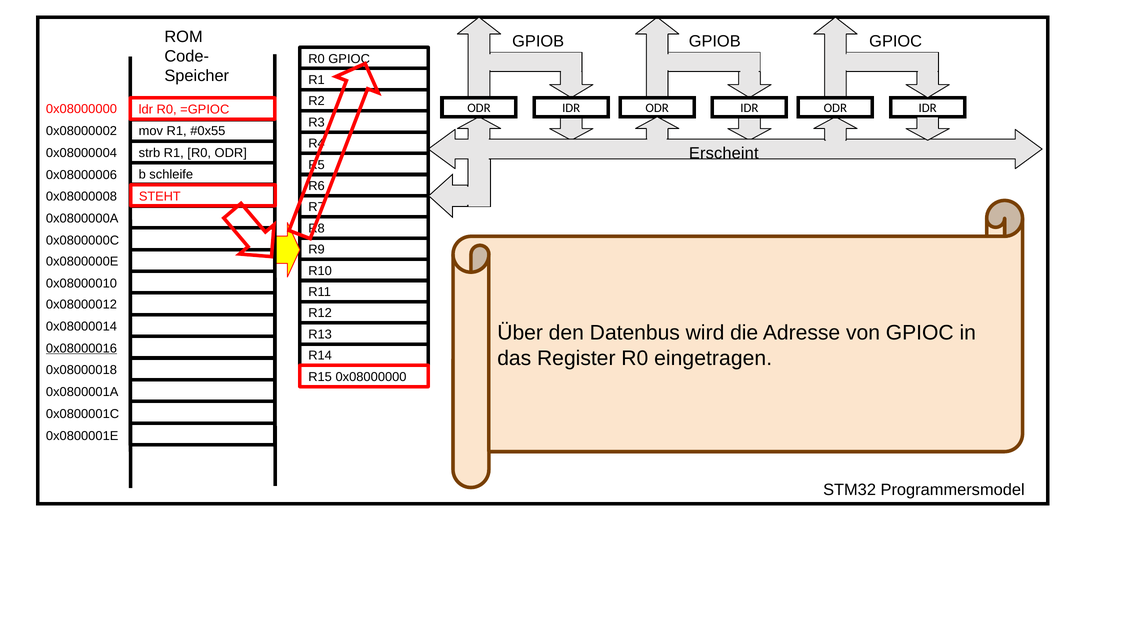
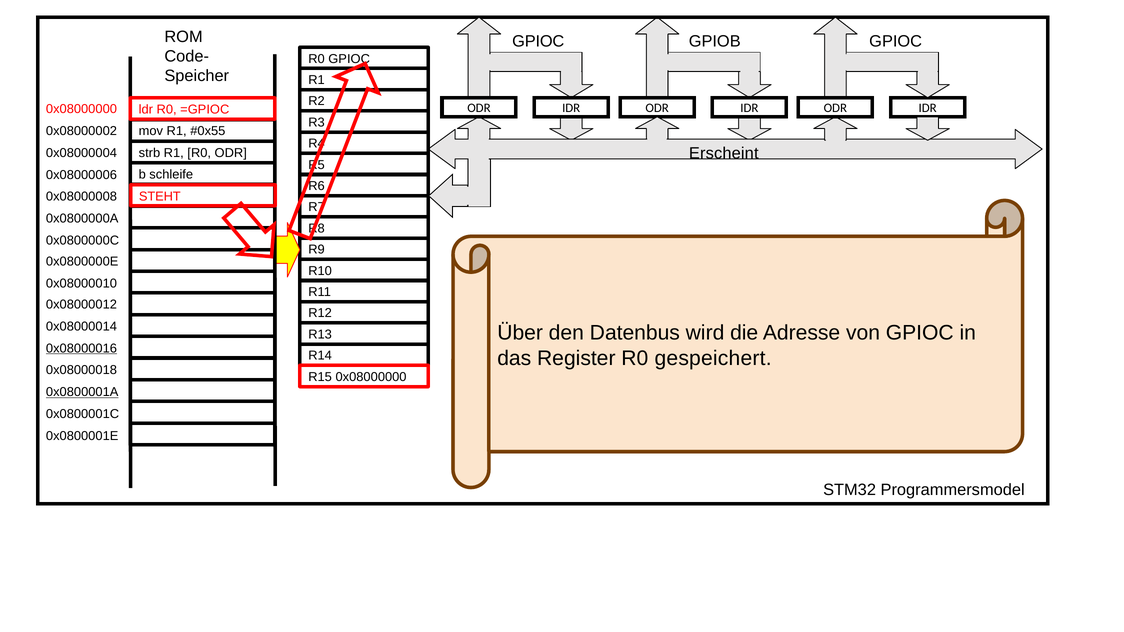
GPIOB at (538, 42): GPIOB -> GPIOC
eingetragen: eingetragen -> gespeichert
0x0800001A underline: none -> present
